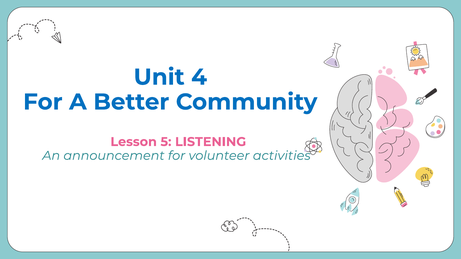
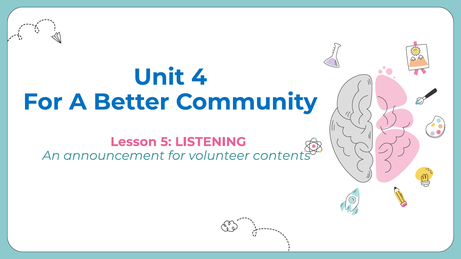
activities: activities -> contents
